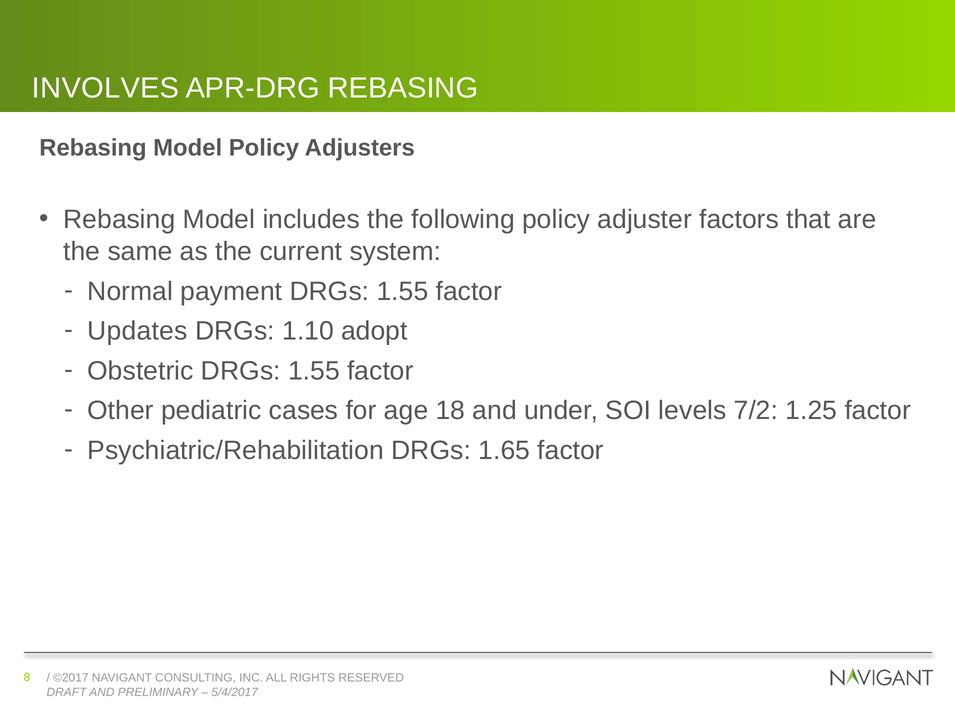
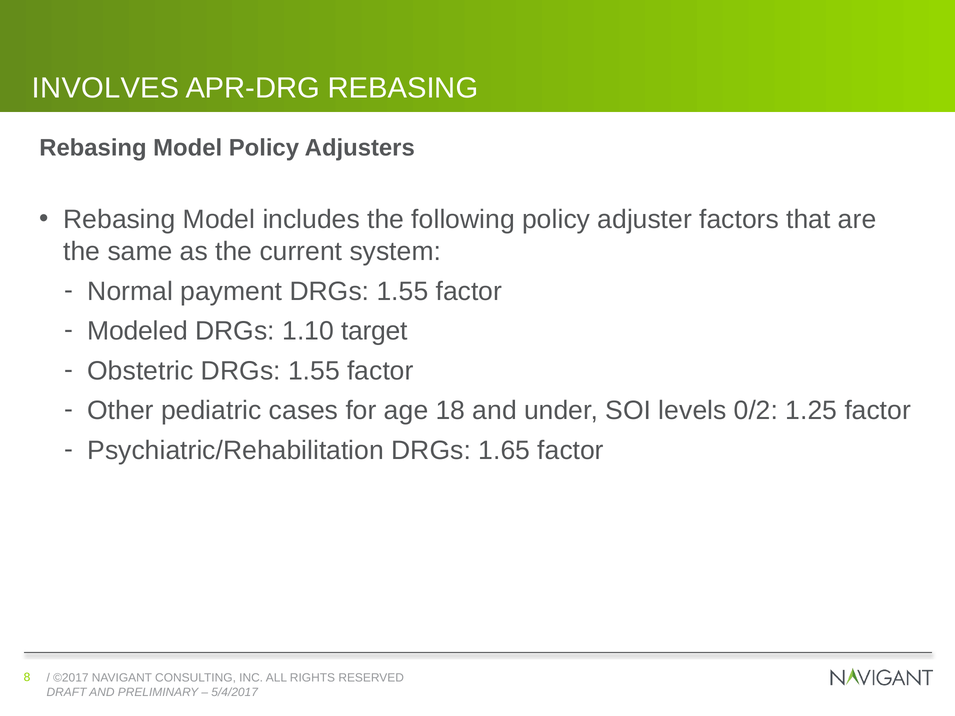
Updates: Updates -> Modeled
adopt: adopt -> target
7/2: 7/2 -> 0/2
